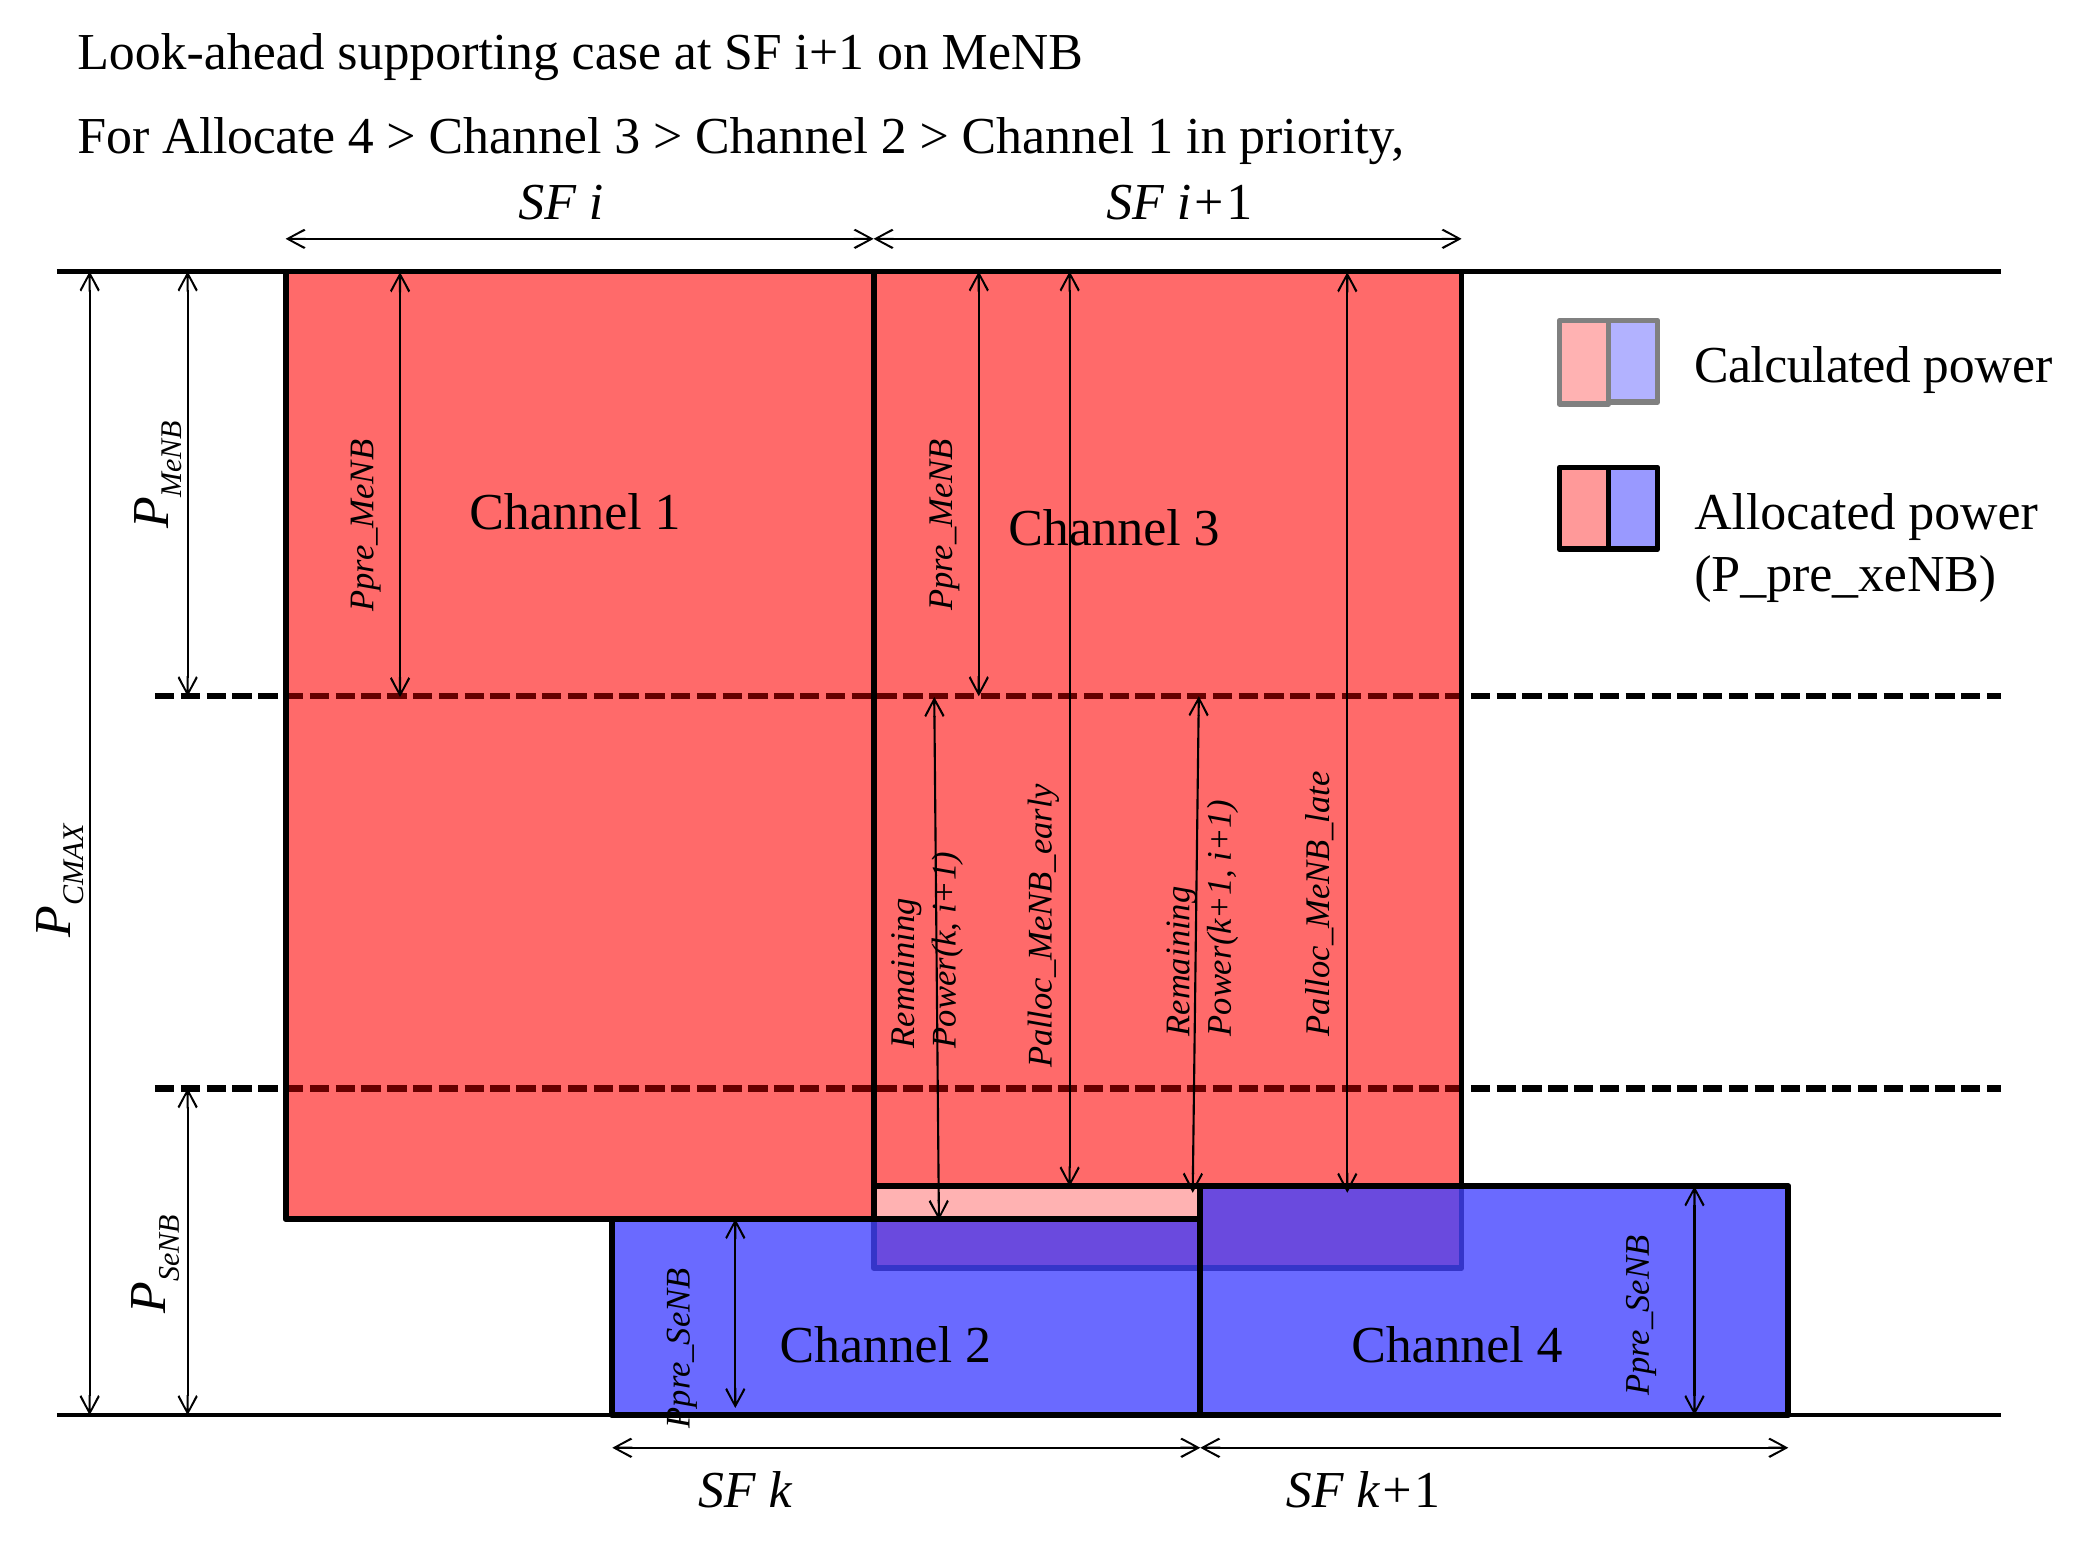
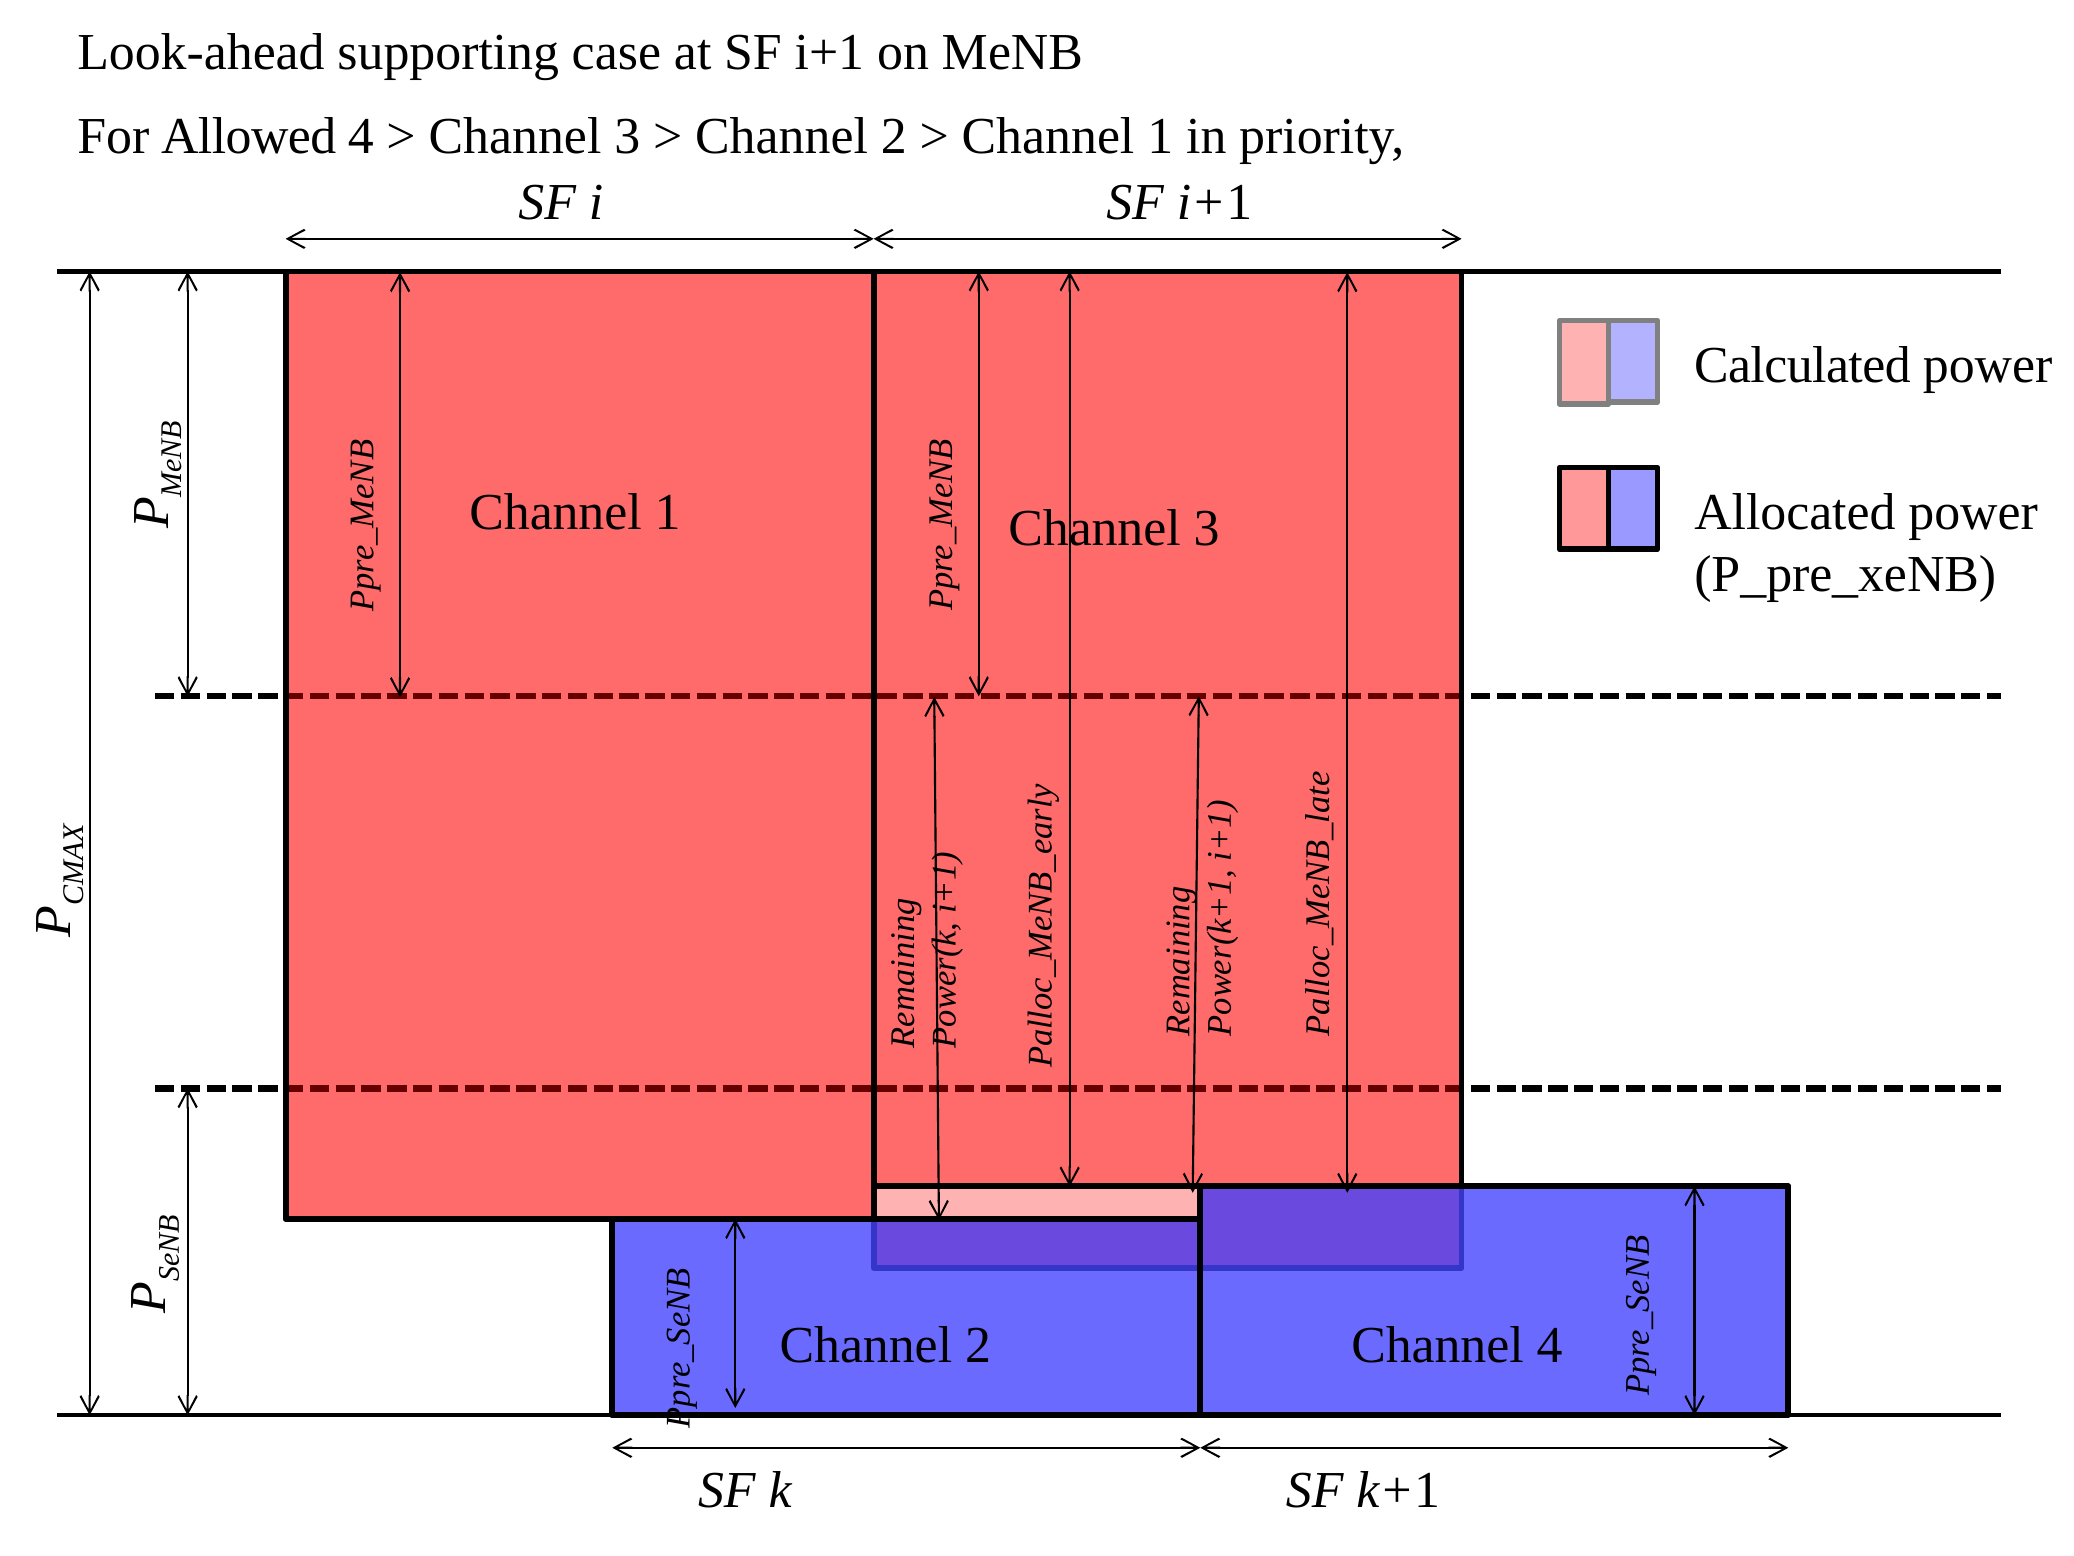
Allocate: Allocate -> Allowed
